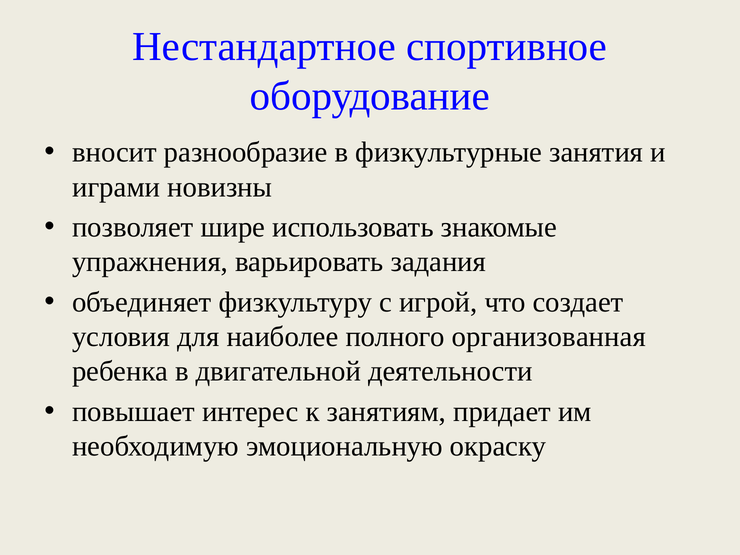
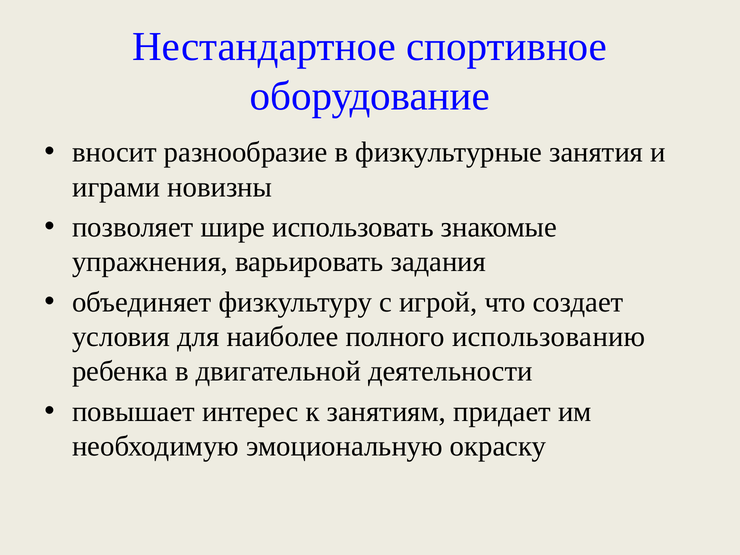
организованная: организованная -> использованию
